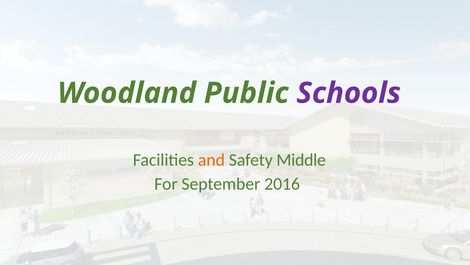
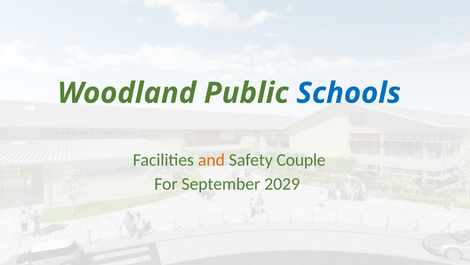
Schools colour: purple -> blue
Middle: Middle -> Couple
2016: 2016 -> 2029
